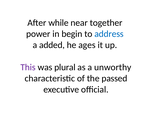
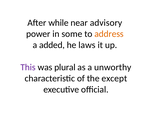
together: together -> advisory
begin: begin -> some
address colour: blue -> orange
ages: ages -> laws
passed: passed -> except
